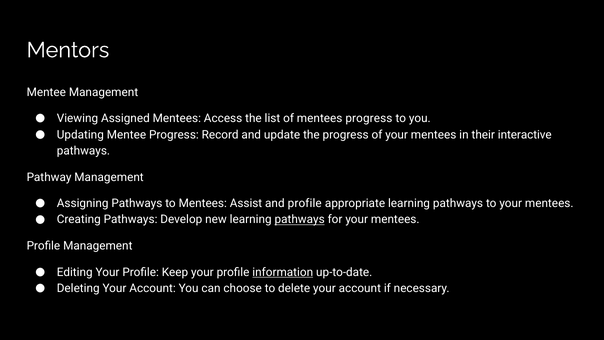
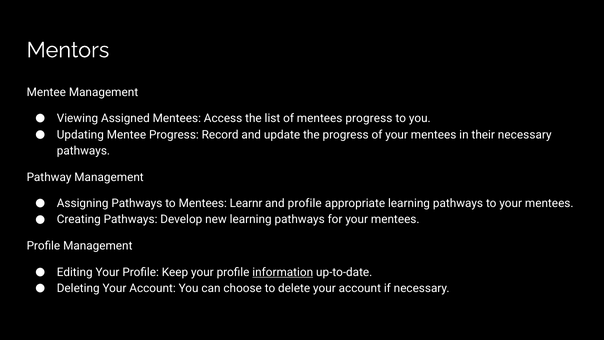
their interactive: interactive -> necessary
Assist: Assist -> Learnr
pathways at (300, 219) underline: present -> none
